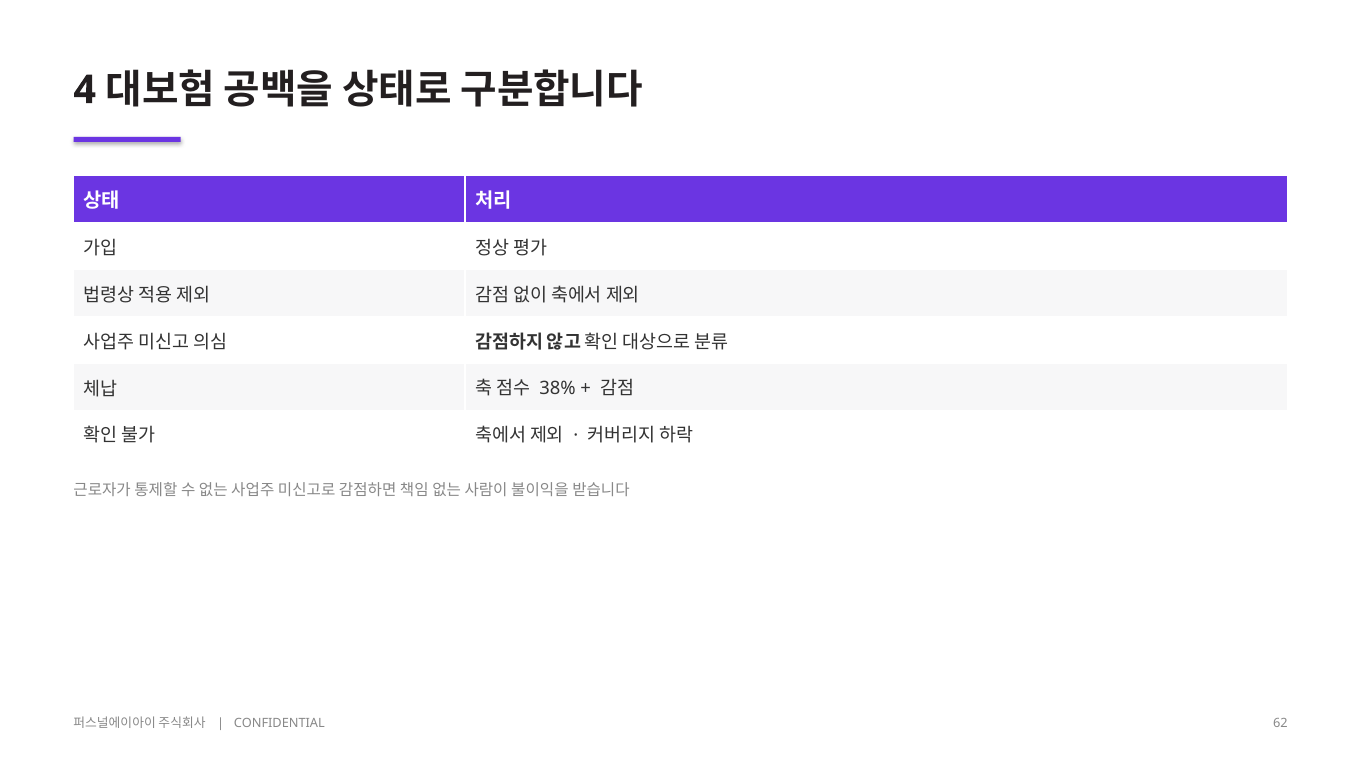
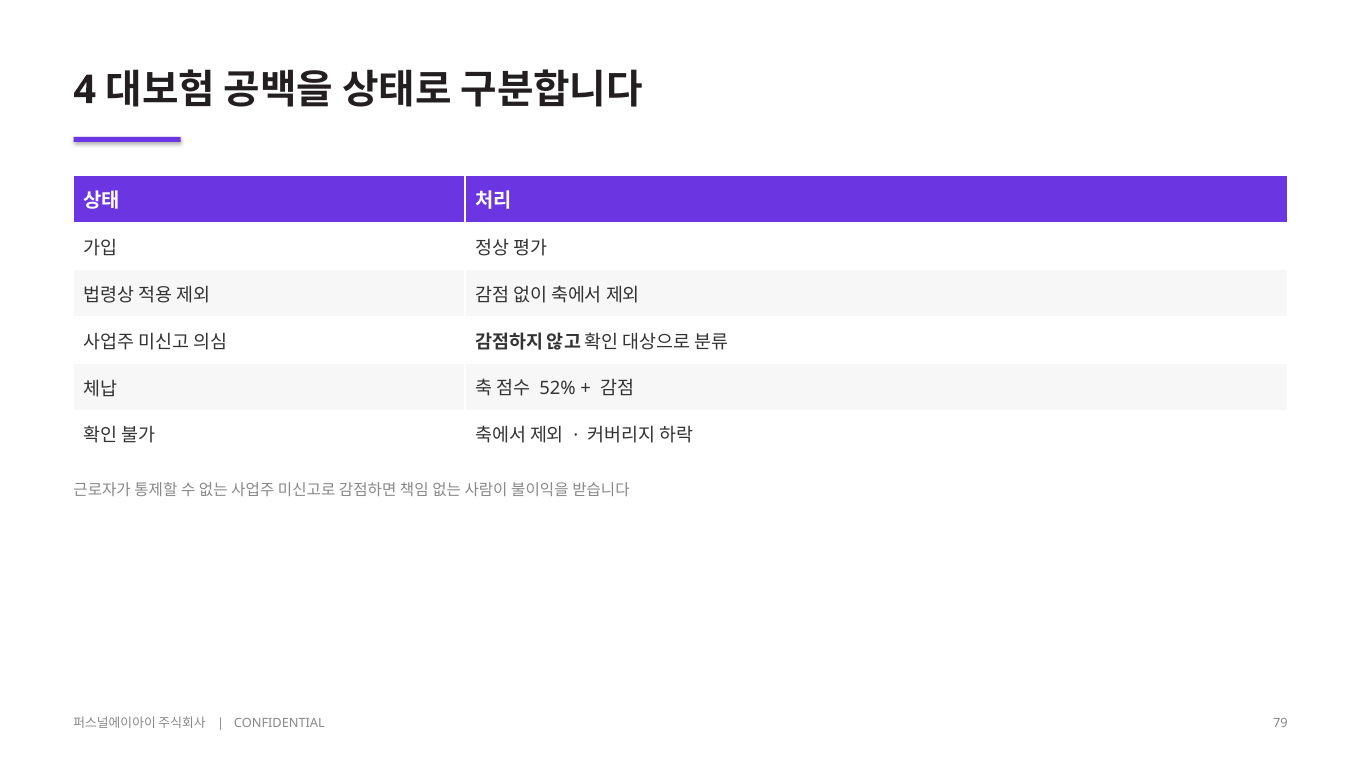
38%: 38% -> 52%
62: 62 -> 79
